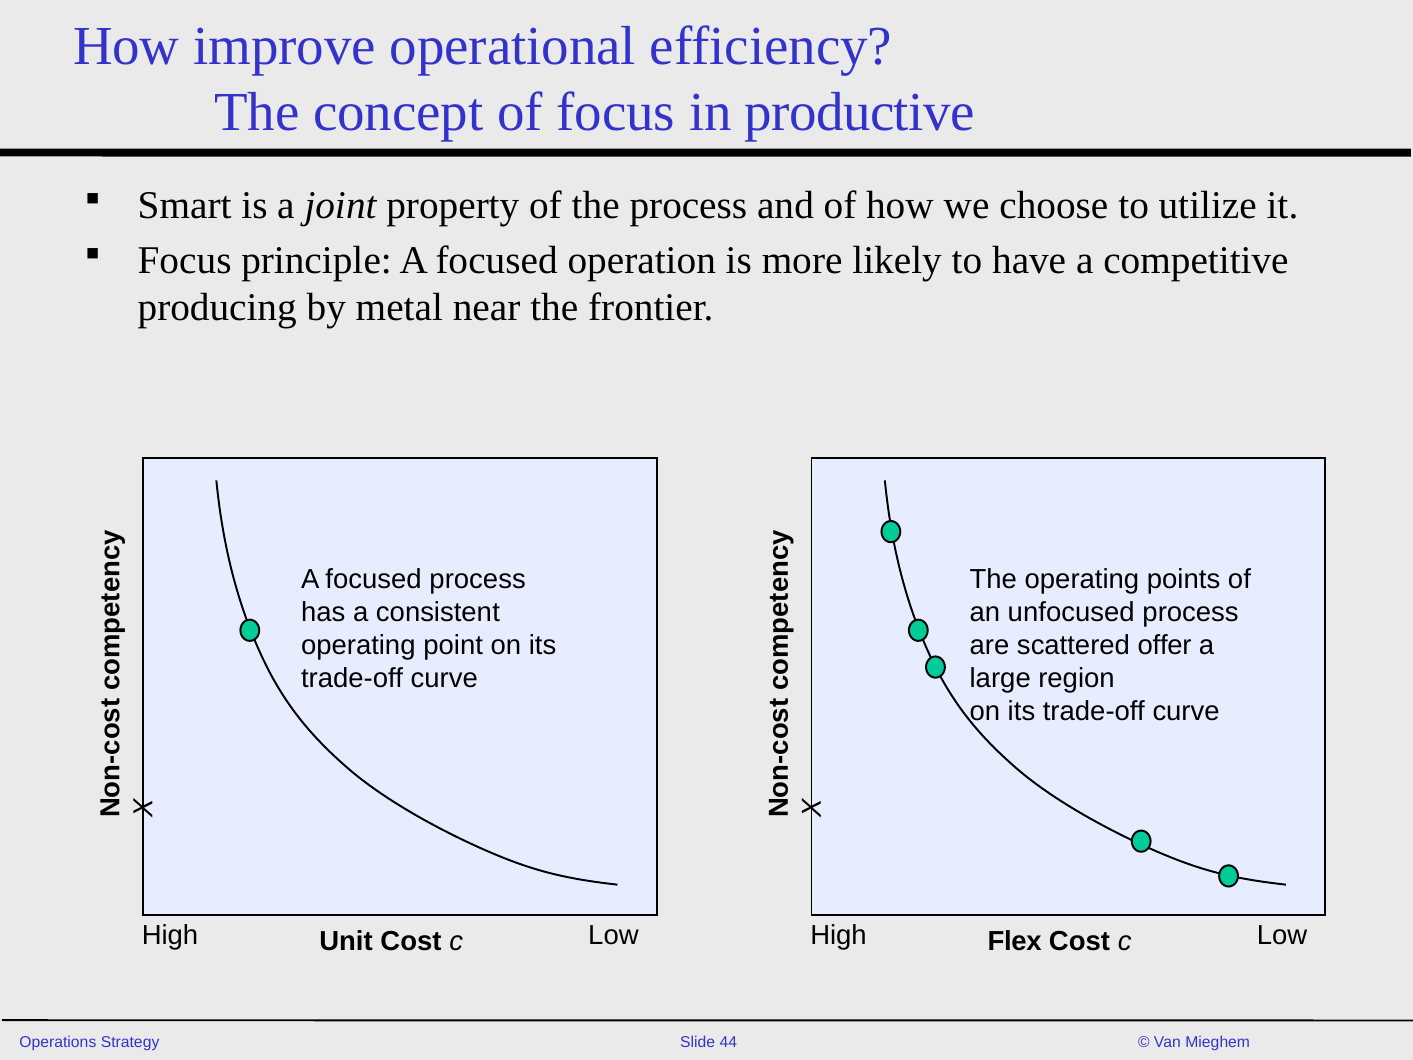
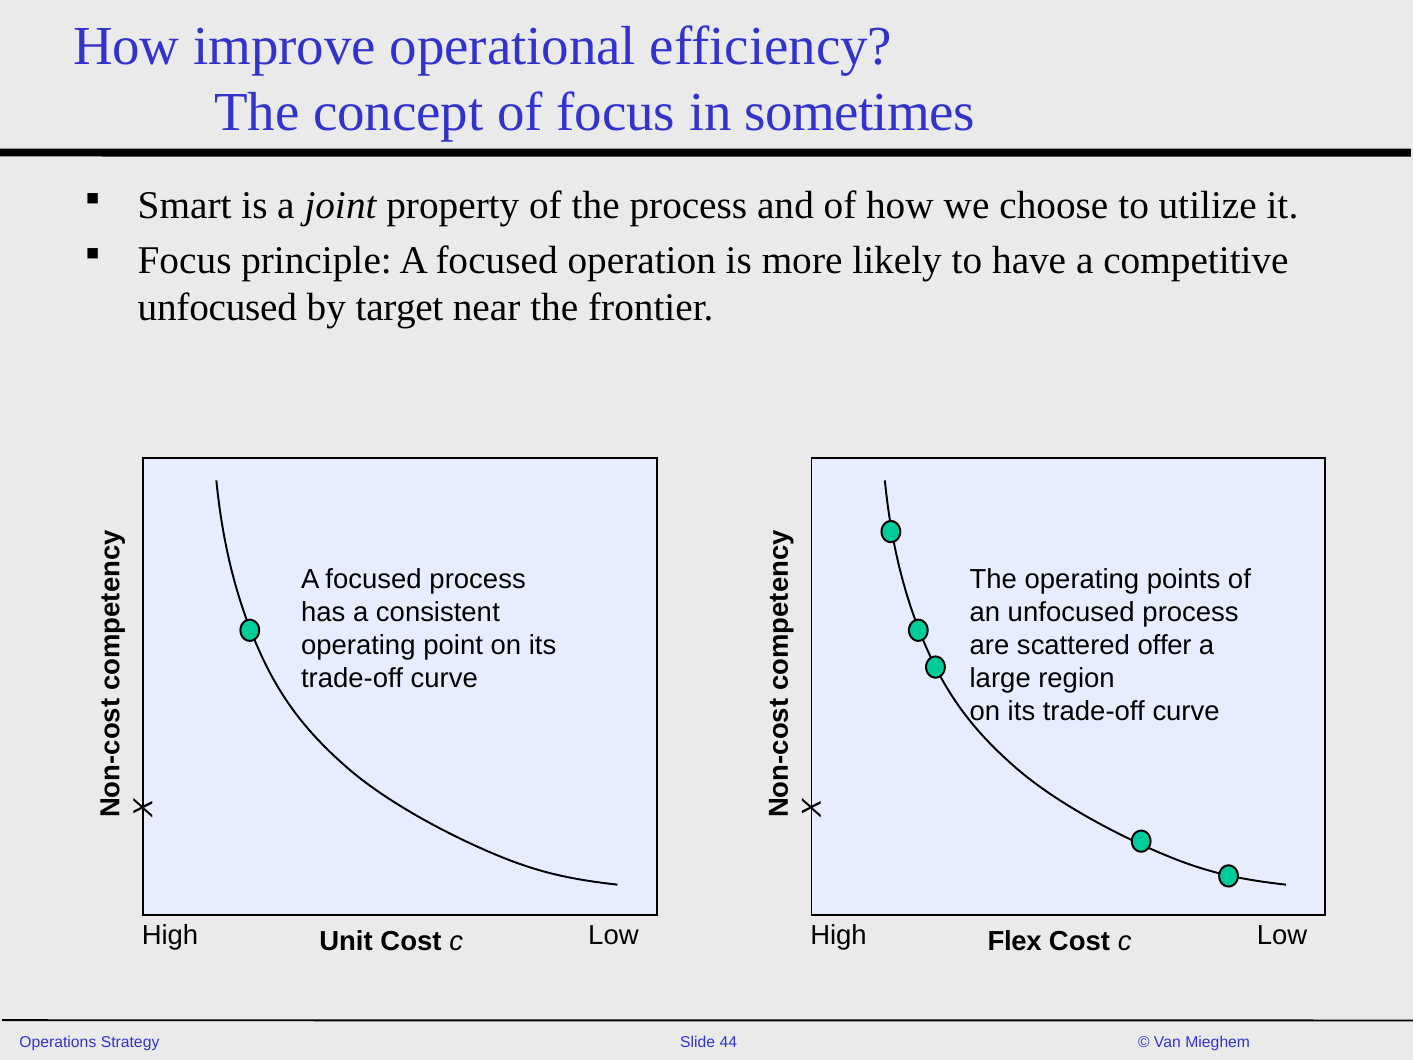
productive: productive -> sometimes
producing at (217, 308): producing -> unfocused
metal: metal -> target
